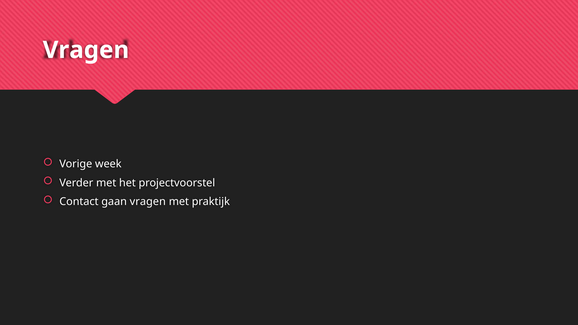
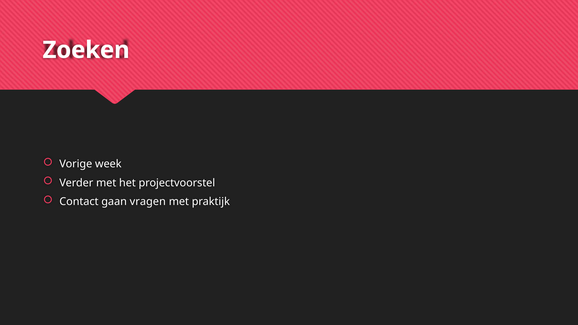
Vragen at (86, 50): Vragen -> Zoeken
